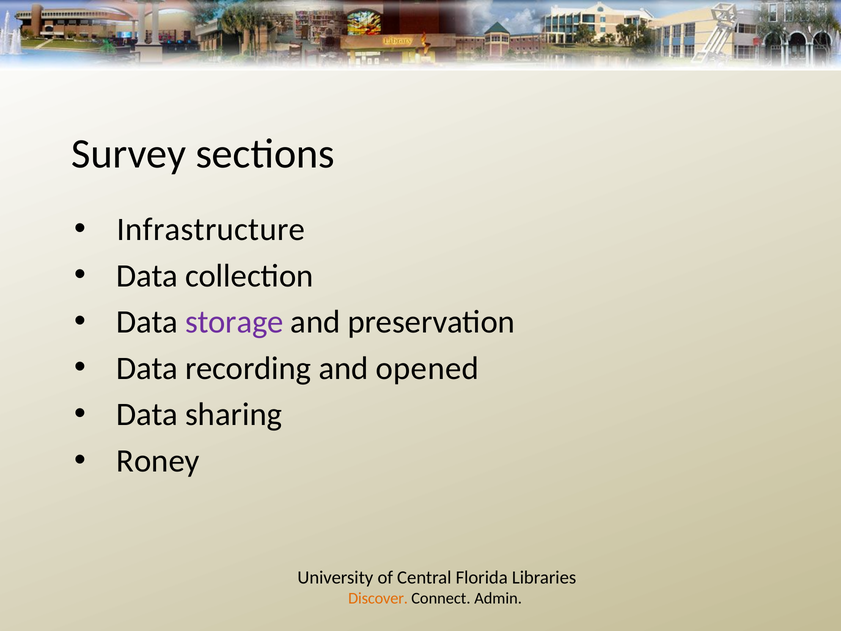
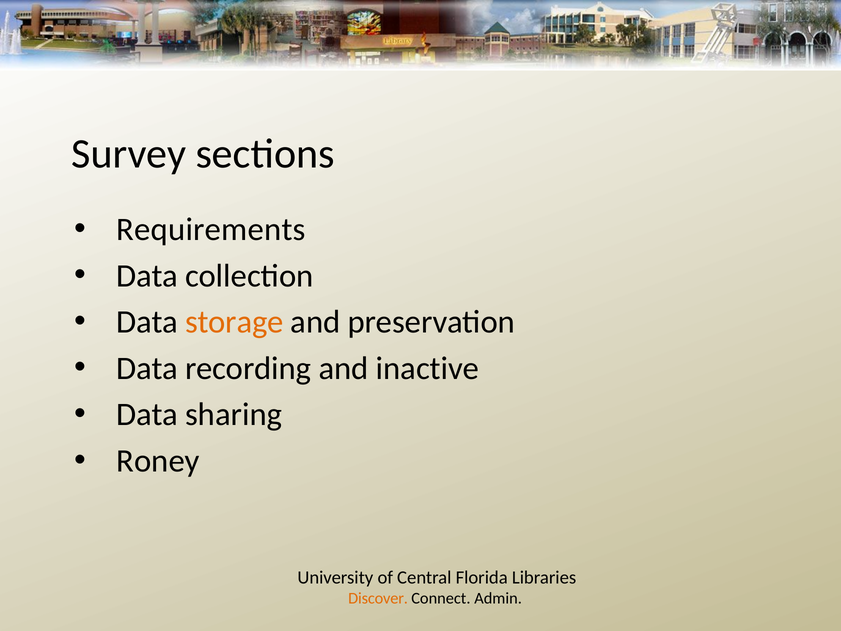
Infrastructure: Infrastructure -> Requirements
storage colour: purple -> orange
opened: opened -> inactive
